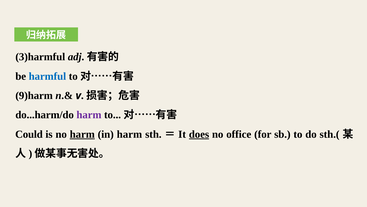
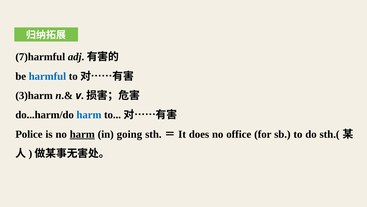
3)harmful: 3)harmful -> 7)harmful
9)harm: 9)harm -> 3)harm
harm at (89, 115) colour: purple -> blue
Could: Could -> Police
in harm: harm -> going
does underline: present -> none
